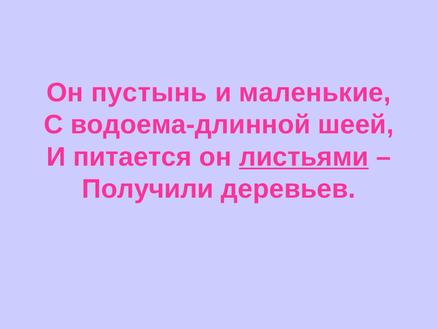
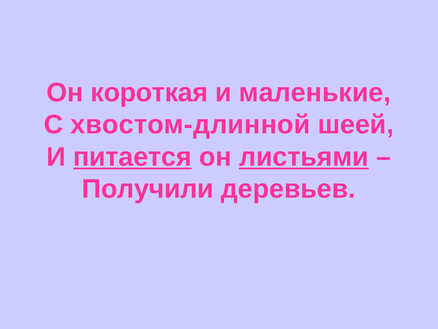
пустынь: пустынь -> короткая
водоема-длинной: водоема-длинной -> хвостом-длинной
питается underline: none -> present
